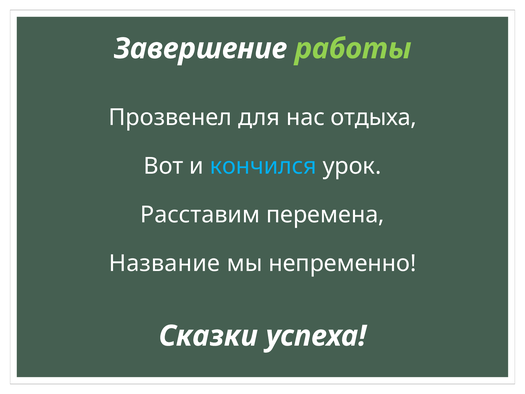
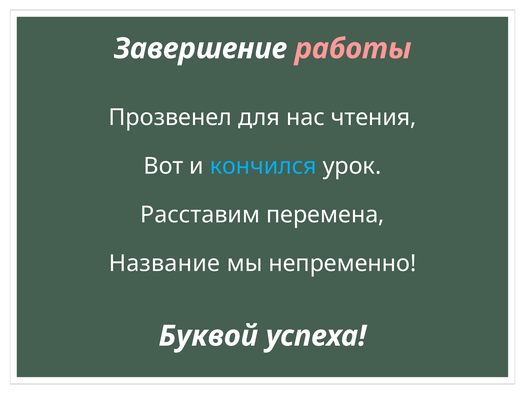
работы colour: light green -> pink
отдыха: отдыха -> чтения
Сказки: Сказки -> Буквой
